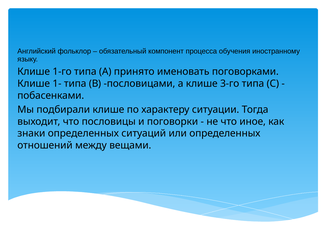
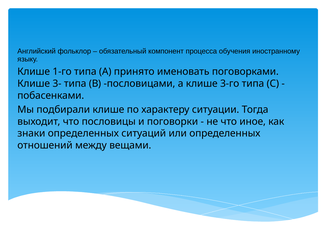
1-: 1- -> 3-
